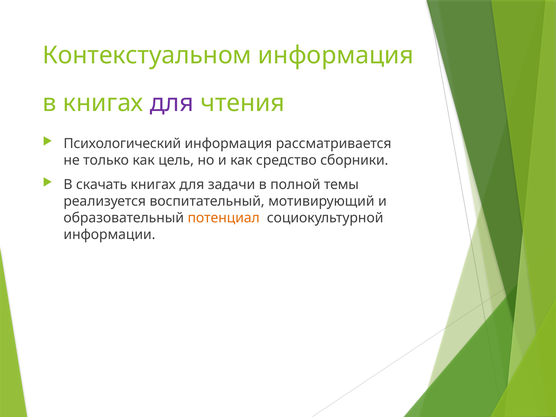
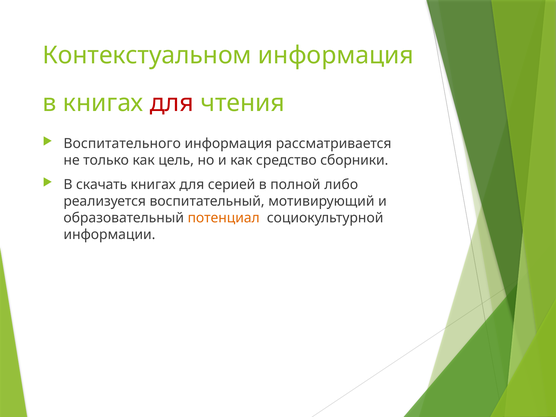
для at (172, 103) colour: purple -> red
Психологический: Психологический -> Воспитательного
задачи: задачи -> серией
темы: темы -> либо
